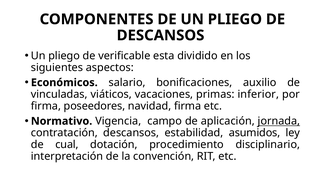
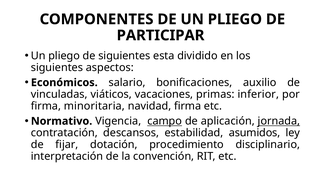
DESCANSOS at (160, 35): DESCANSOS -> PARTICIPAR
de verificable: verificable -> siguientes
poseedores: poseedores -> minoritaria
campo underline: none -> present
cual: cual -> fijar
